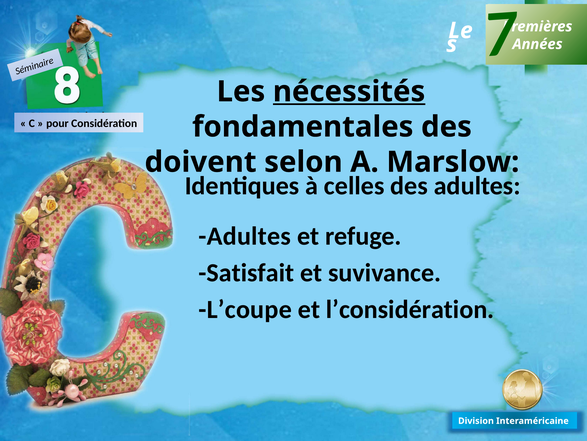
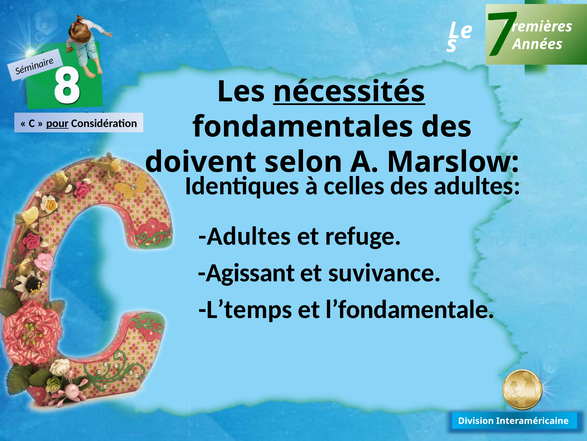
pour underline: none -> present
Satisfait: Satisfait -> Agissant
L’coupe: L’coupe -> L’temps
l’considération: l’considération -> l’fondamentale
